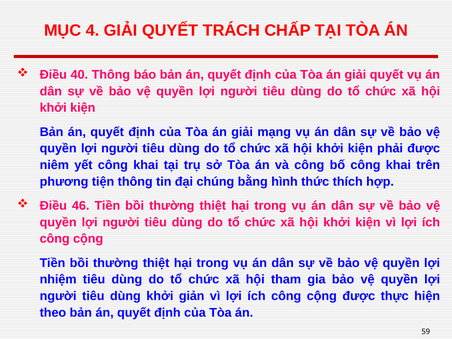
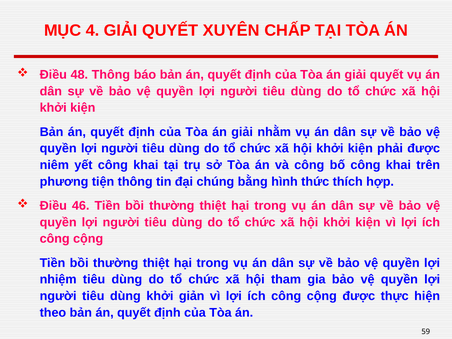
TRÁCH: TRÁCH -> XUYÊN
40: 40 -> 48
mạng: mạng -> nhằm
